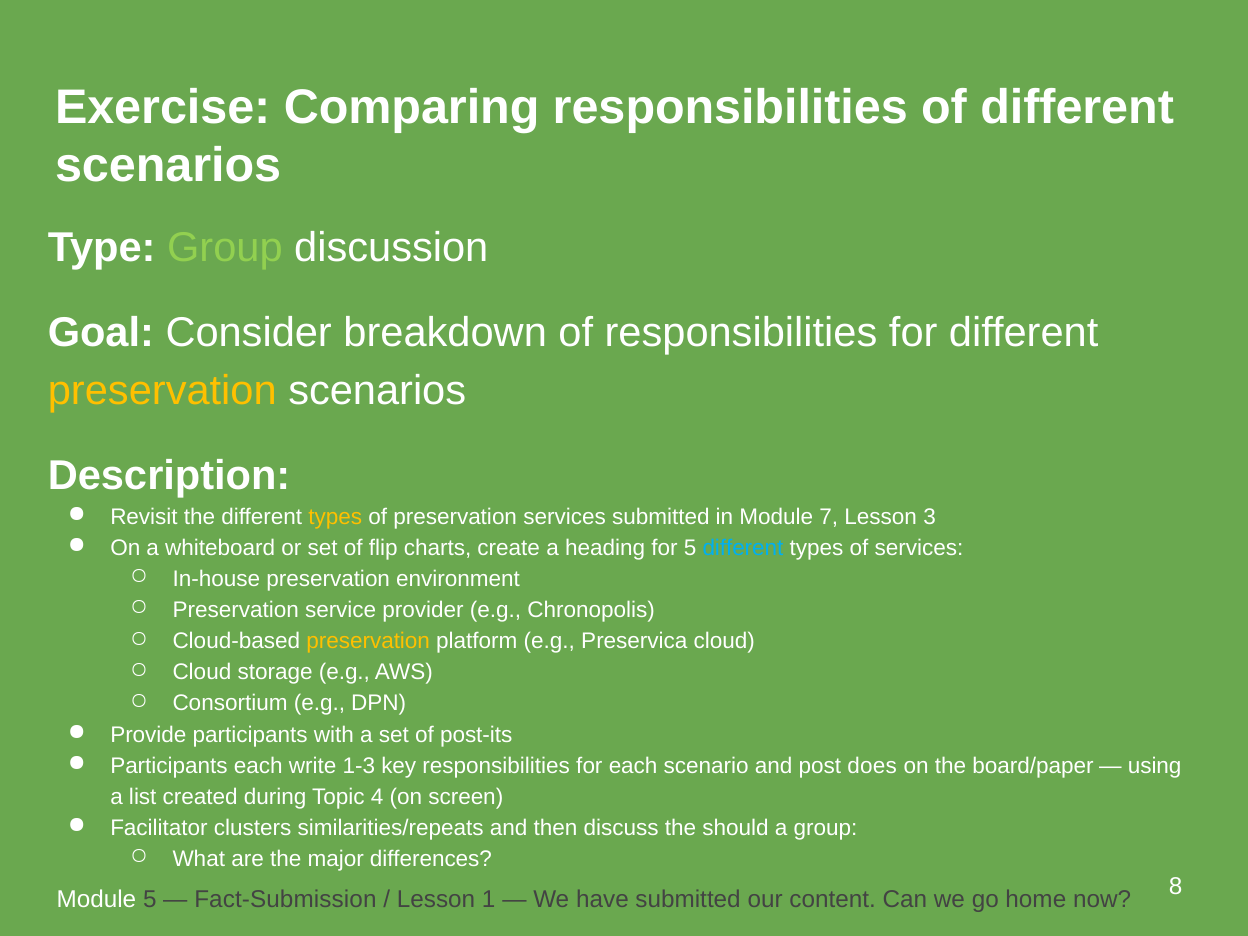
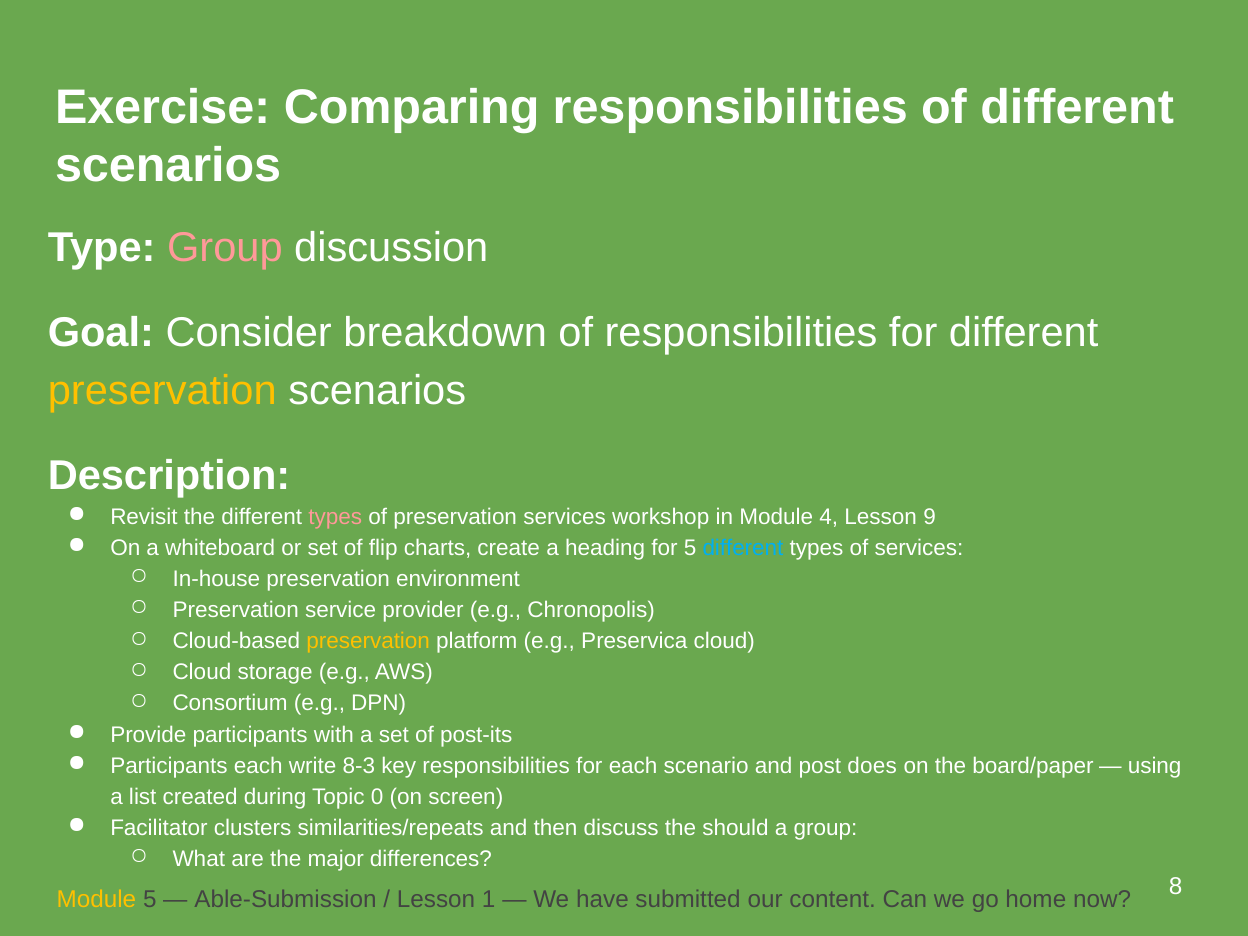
Group at (225, 248) colour: light green -> pink
types at (335, 517) colour: yellow -> pink
services submitted: submitted -> workshop
7: 7 -> 4
3: 3 -> 9
1-3: 1-3 -> 8-3
4: 4 -> 0
Module at (96, 900) colour: white -> yellow
Fact-Submission: Fact-Submission -> Able-Submission
